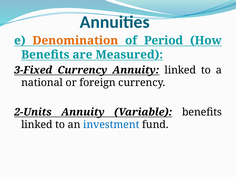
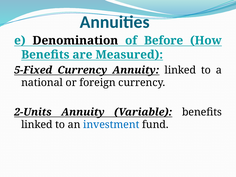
Denomination colour: orange -> black
Period: Period -> Before
3-Fixed: 3-Fixed -> 5-Fixed
